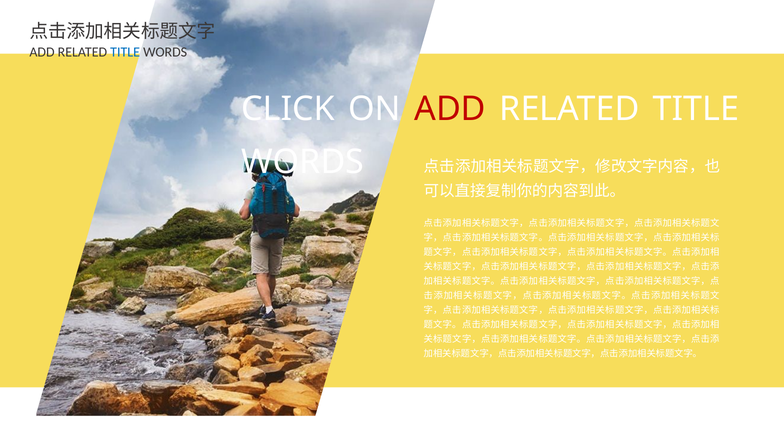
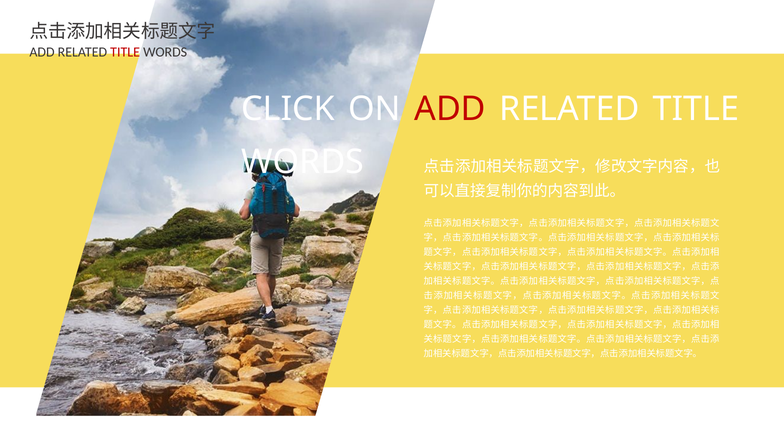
TITLE at (125, 52) colour: blue -> red
